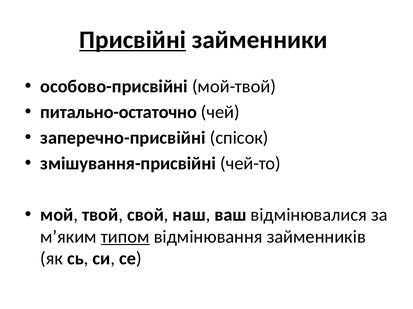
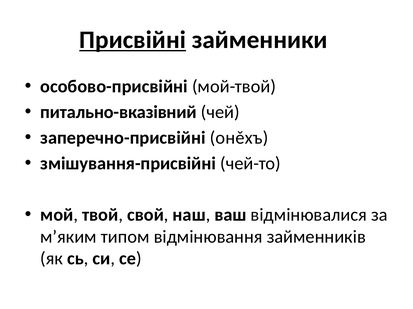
питально-остаточно: питально-остаточно -> питально-вказівний
спісок: спісок -> онěхъ
типом underline: present -> none
